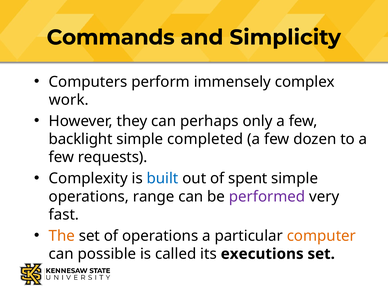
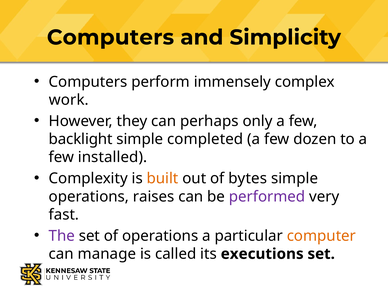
Commands at (111, 37): Commands -> Computers
requests: requests -> installed
built colour: blue -> orange
spent: spent -> bytes
range: range -> raises
The colour: orange -> purple
possible: possible -> manage
